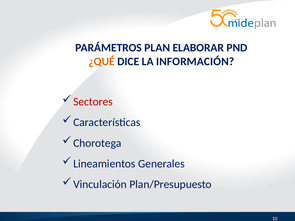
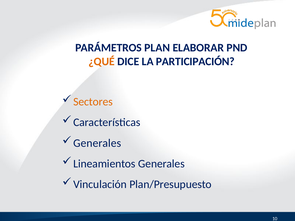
INFORMACIÓN: INFORMACIÓN -> PARTICIPACIÓN
Sectores colour: red -> orange
Chorotega at (97, 143): Chorotega -> Generales
